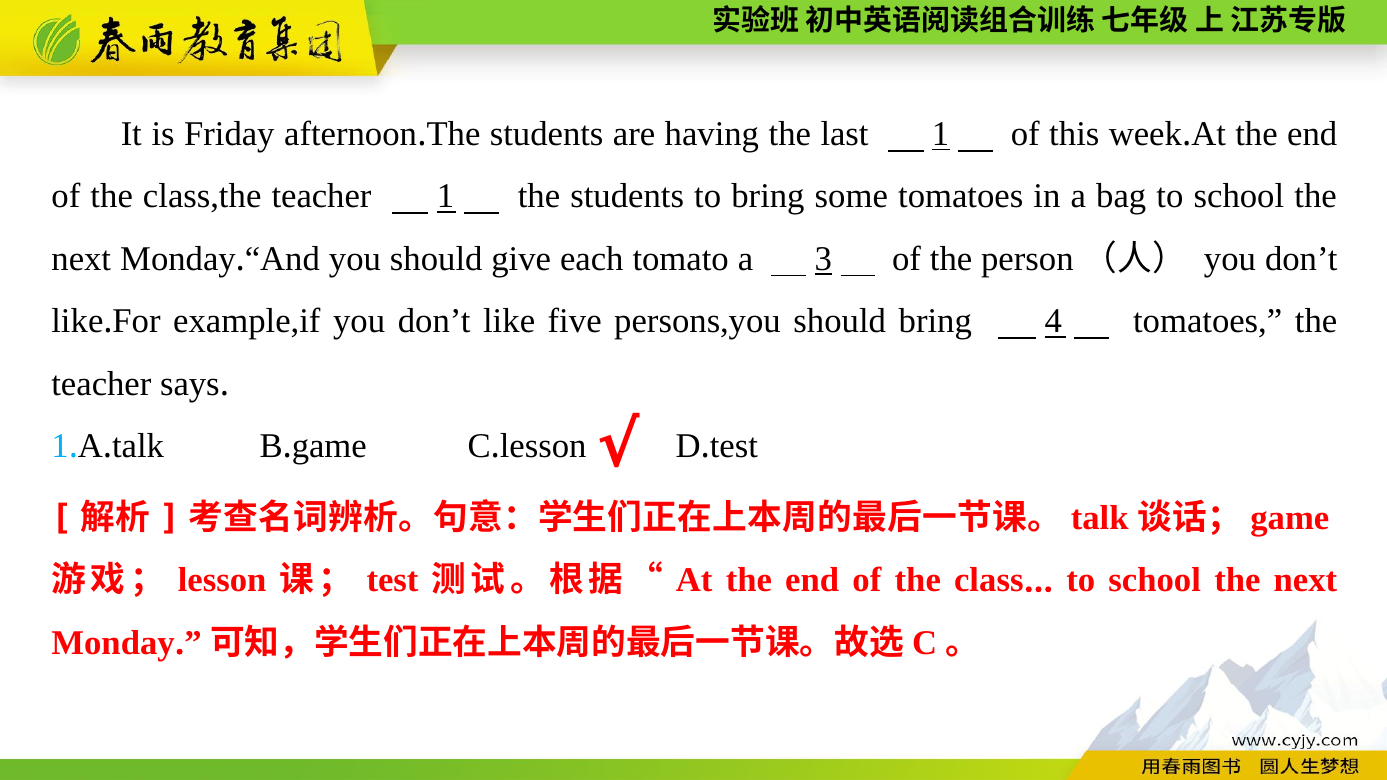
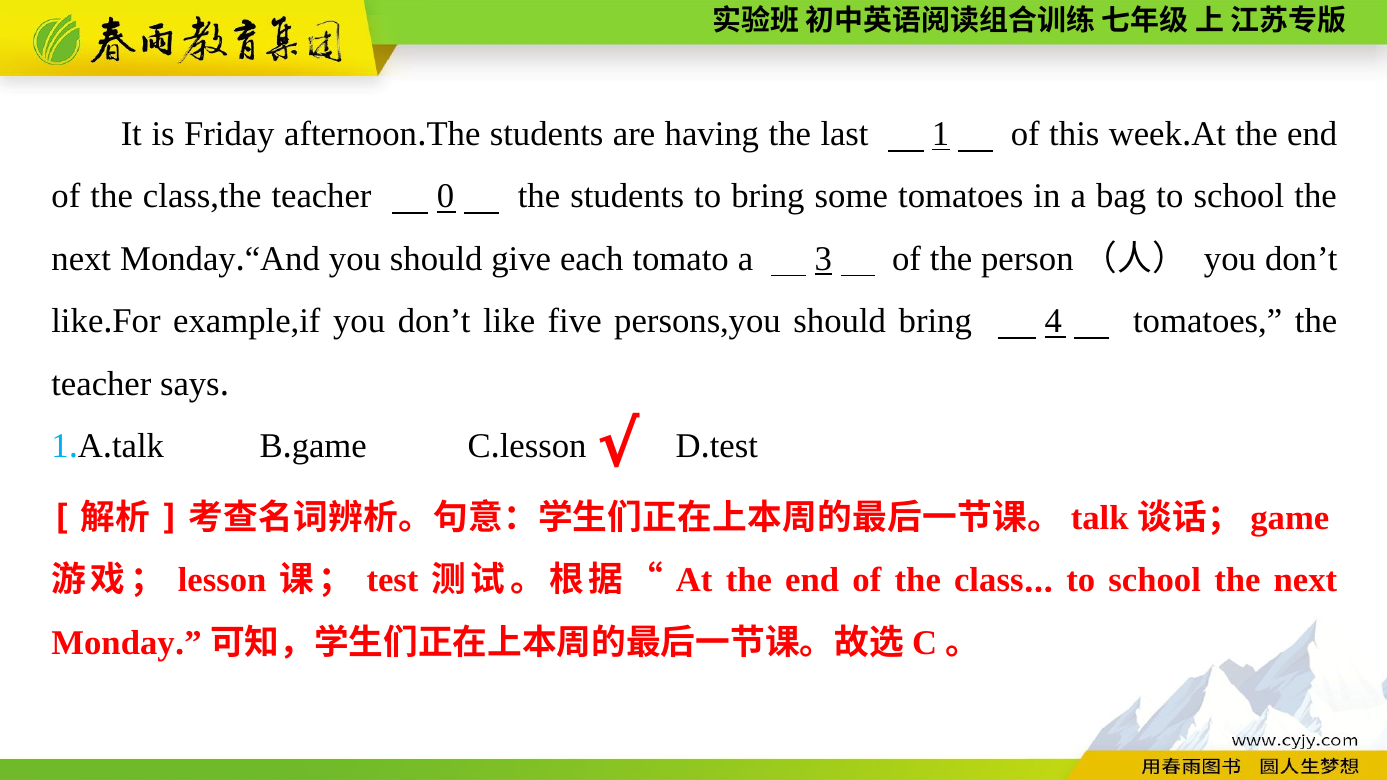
teacher 1: 1 -> 0
